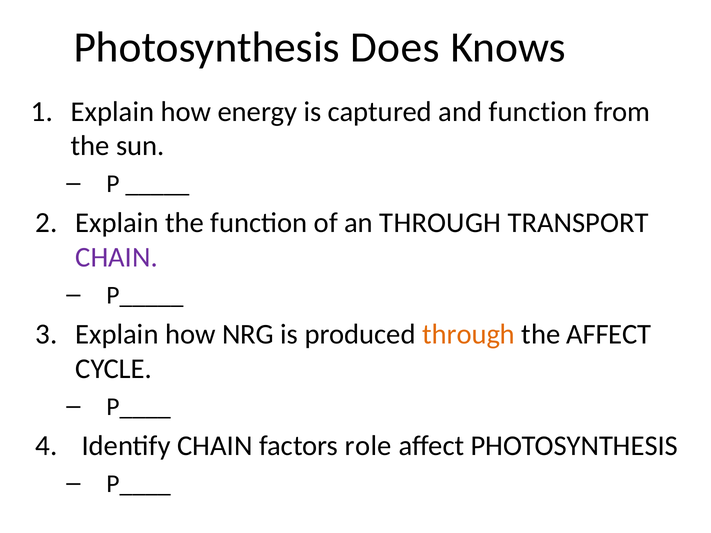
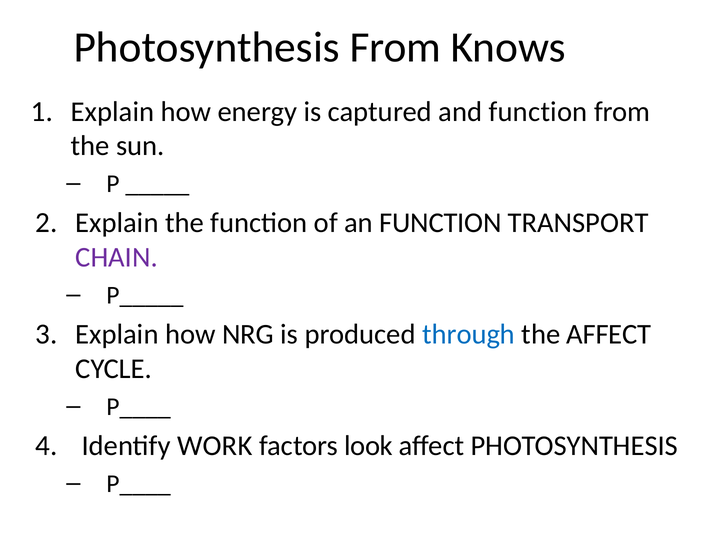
Photosynthesis Does: Does -> From
an THROUGH: THROUGH -> FUNCTION
through at (469, 334) colour: orange -> blue
Identify CHAIN: CHAIN -> WORK
role: role -> look
